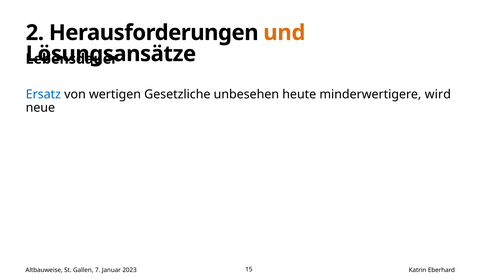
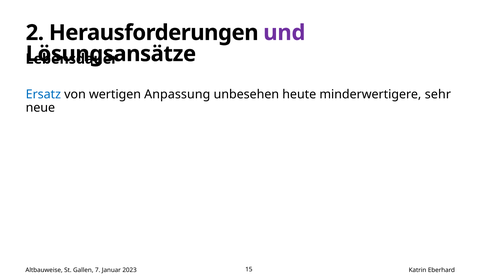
und colour: orange -> purple
Gesetzliche: Gesetzliche -> Anpassung
wird: wird -> sehr
